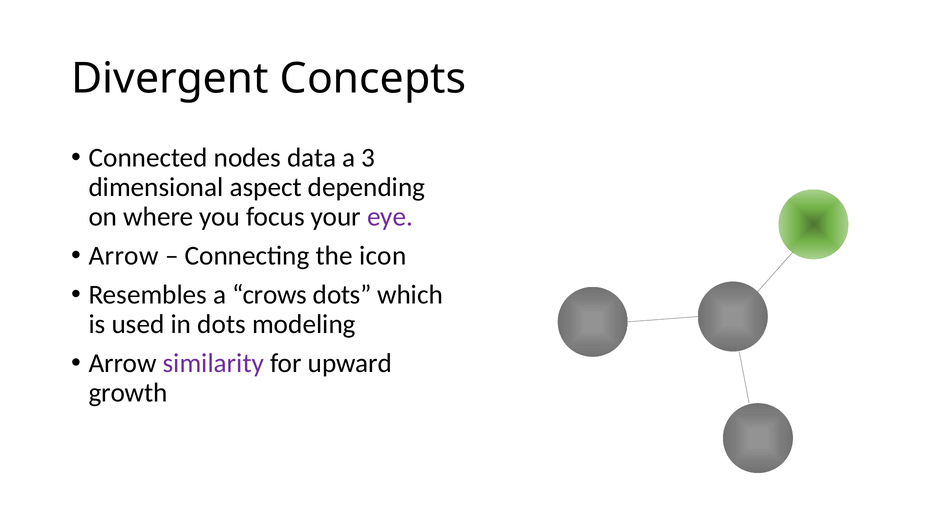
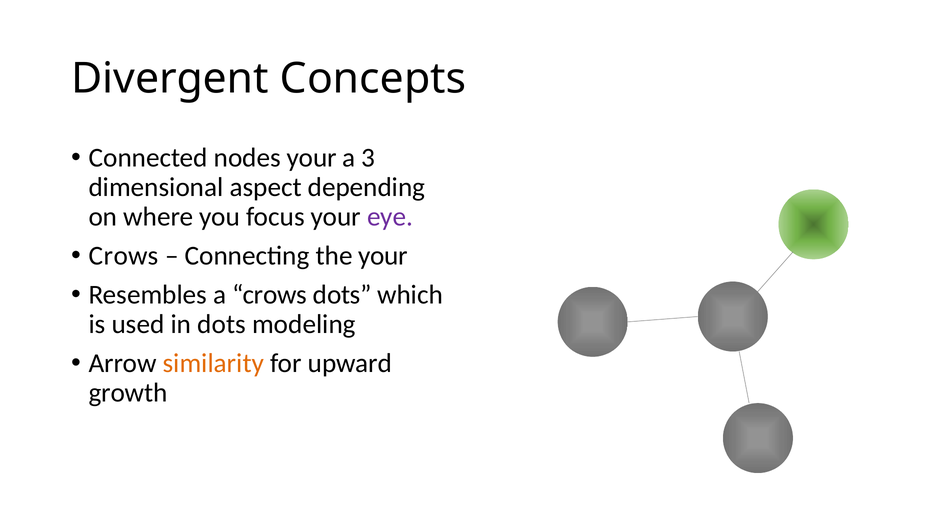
nodes data: data -> your
Arrow at (124, 256): Arrow -> Crows
the icon: icon -> your
similarity colour: purple -> orange
